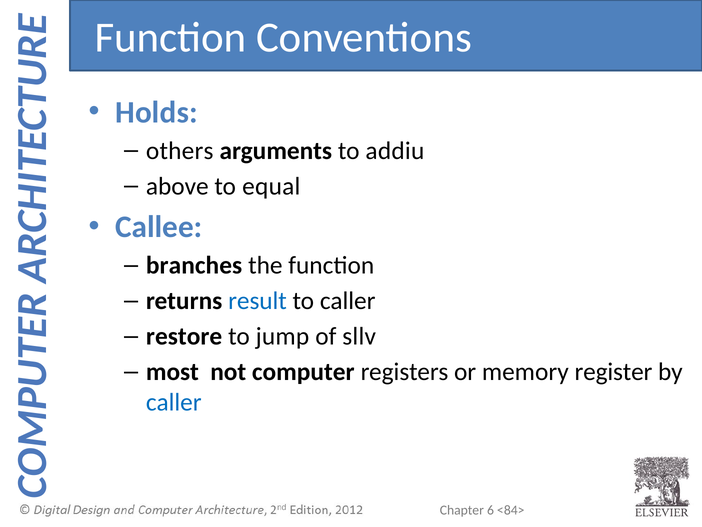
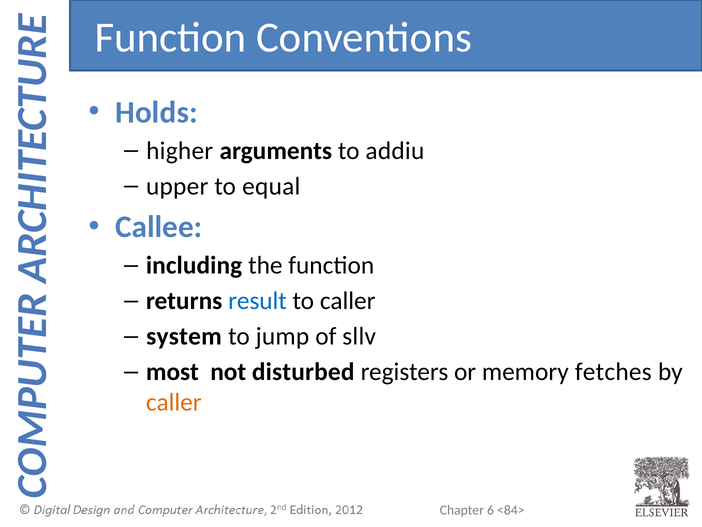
others: others -> higher
above: above -> upper
branches: branches -> including
restore: restore -> system
computer: computer -> disturbed
register: register -> fetches
caller at (174, 402) colour: blue -> orange
